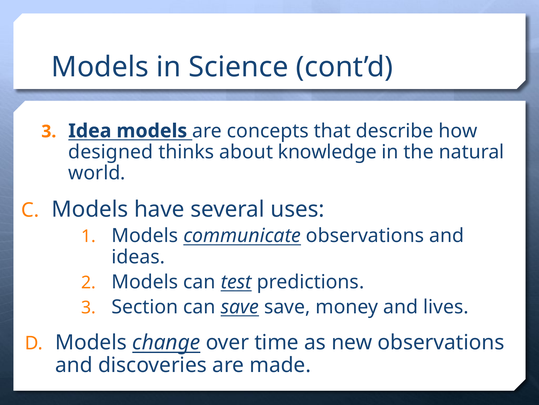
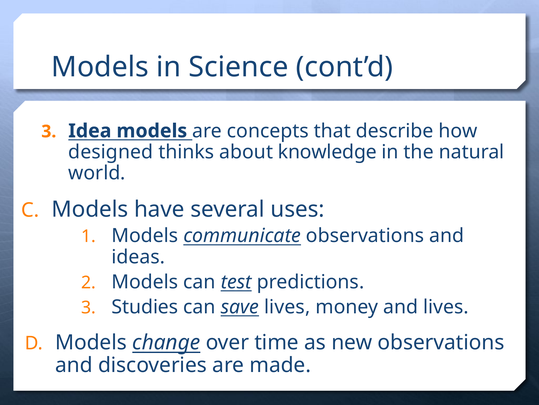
Section: Section -> Studies
save save: save -> lives
